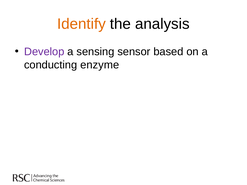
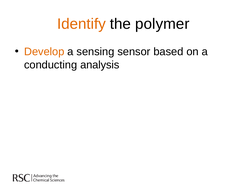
analysis: analysis -> polymer
Develop colour: purple -> orange
enzyme: enzyme -> analysis
